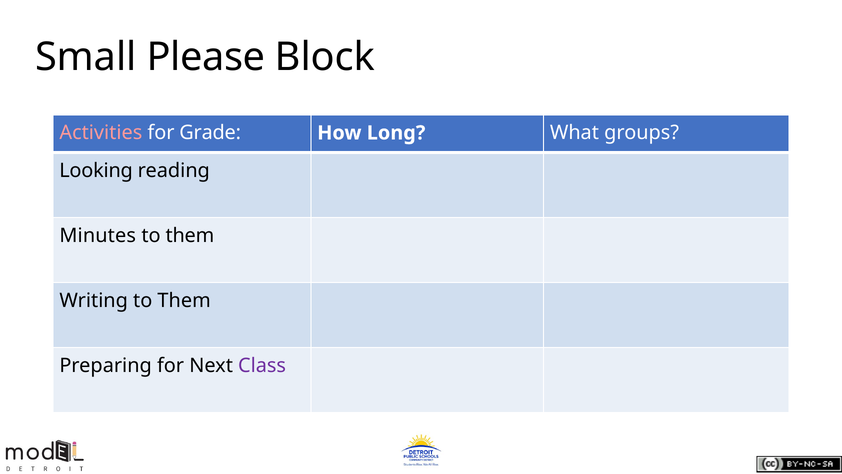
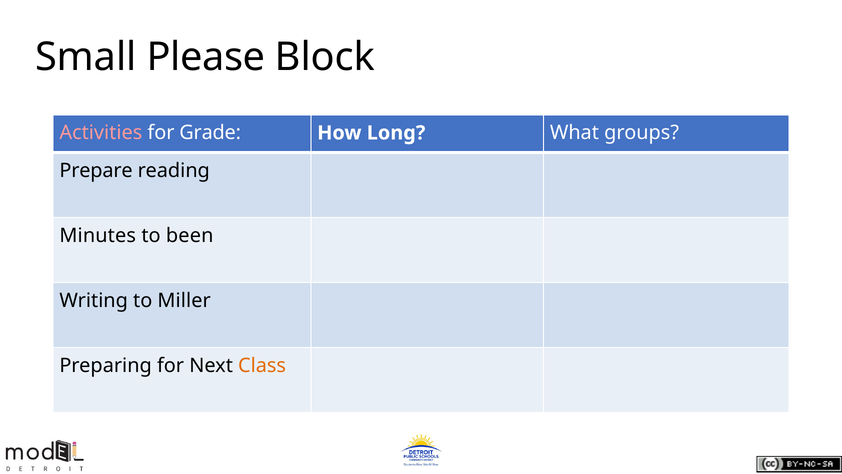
Looking: Looking -> Prepare
them at (190, 235): them -> been
Writing to Them: Them -> Miller
Class colour: purple -> orange
